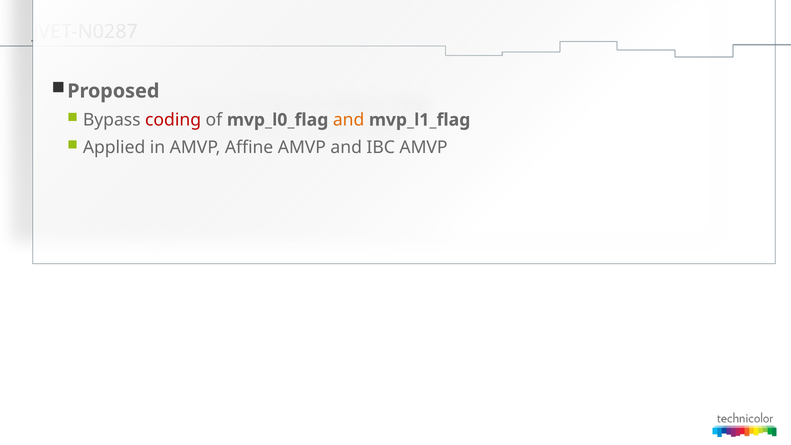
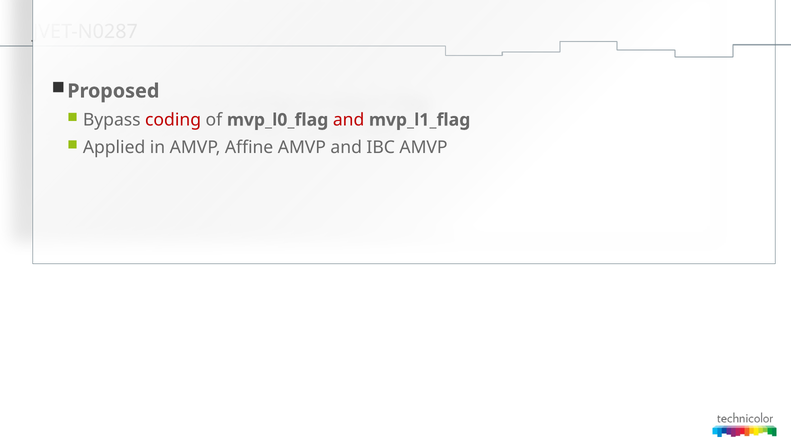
and at (349, 120) colour: orange -> red
